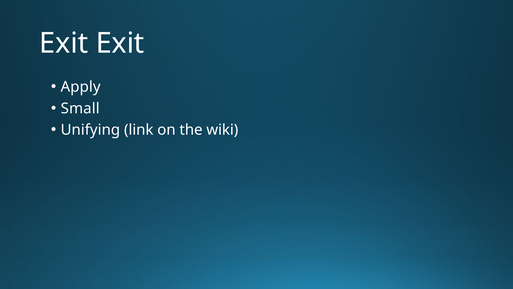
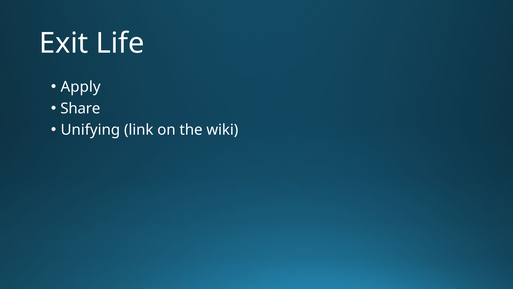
Exit Exit: Exit -> Life
Small: Small -> Share
